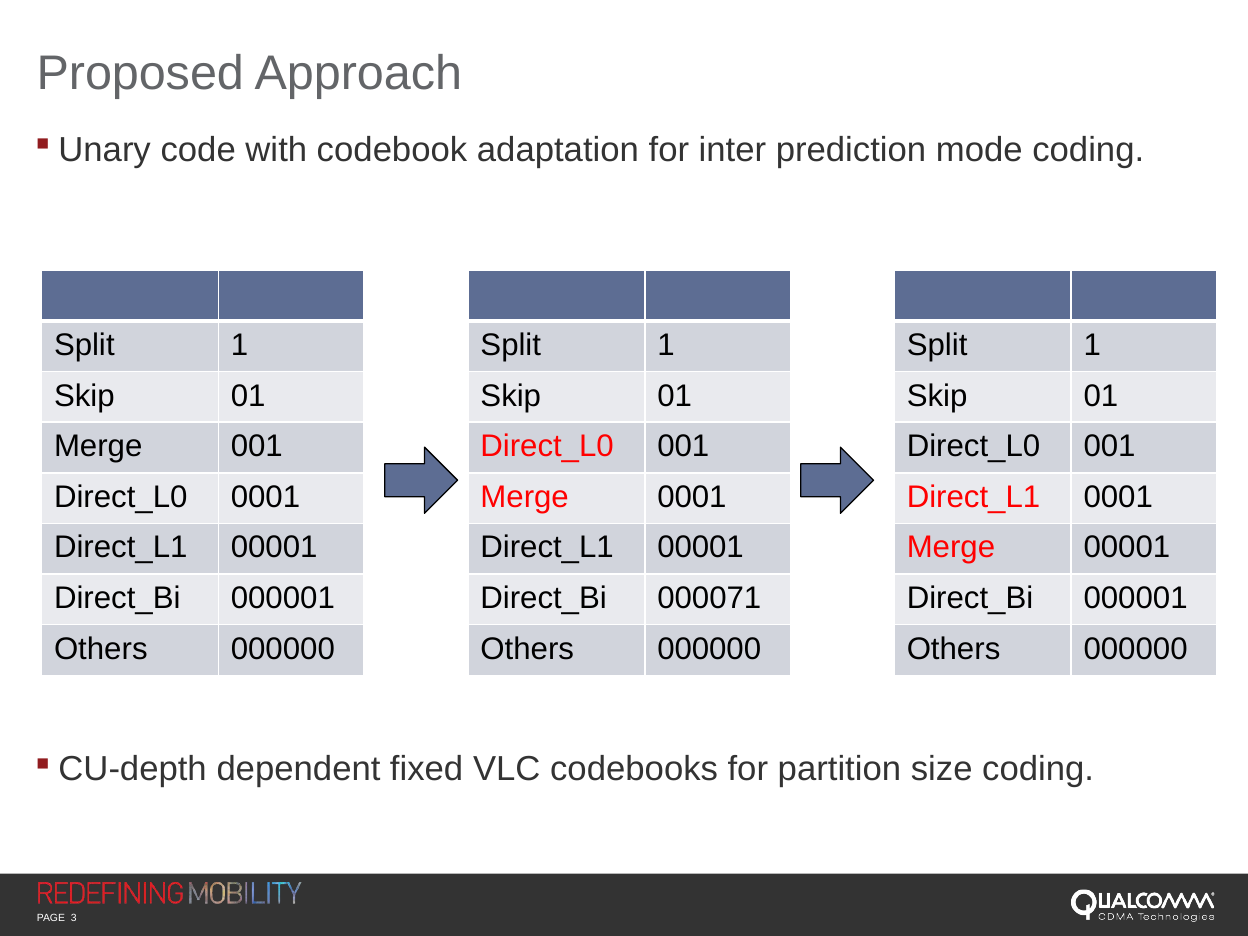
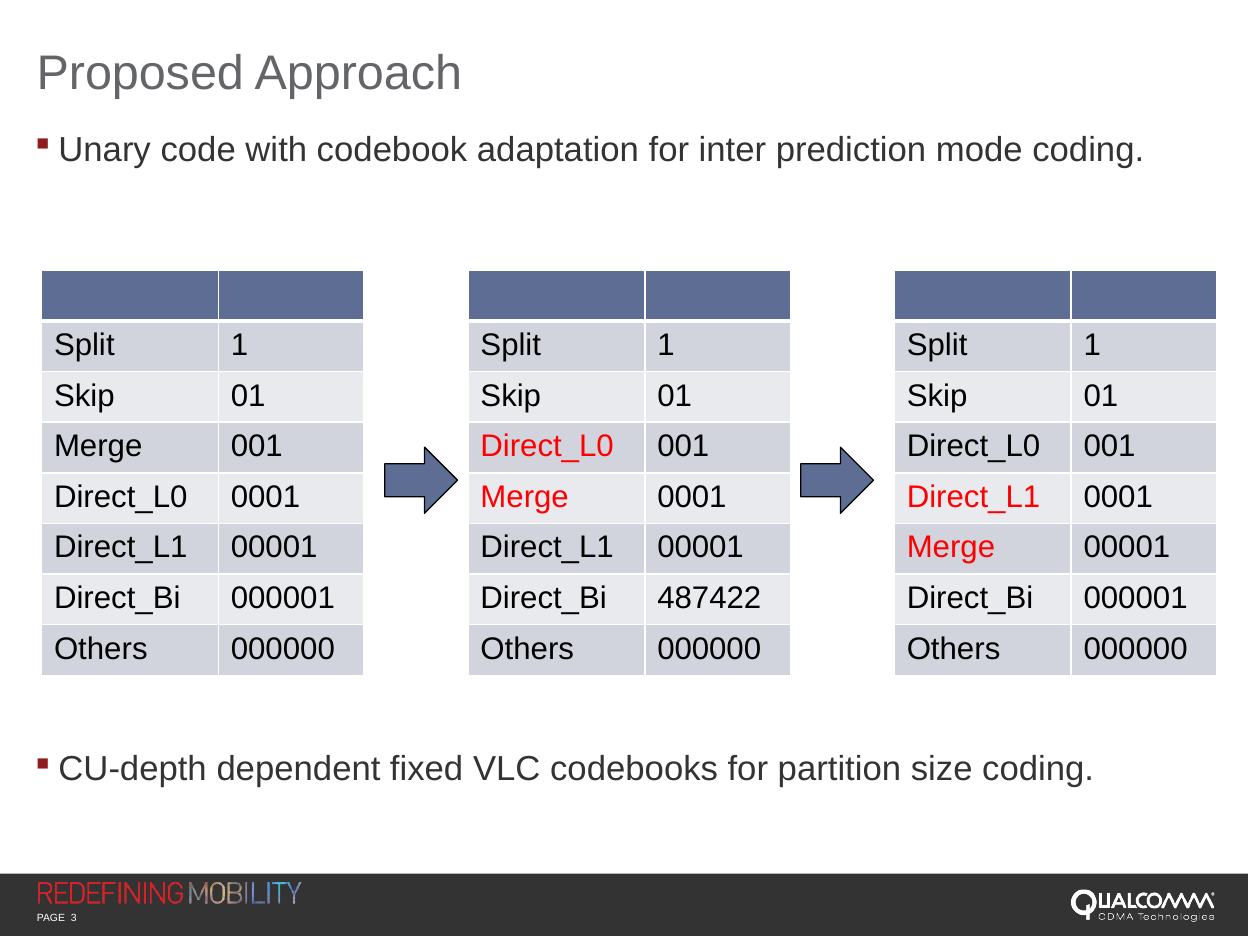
000071: 000071 -> 487422
